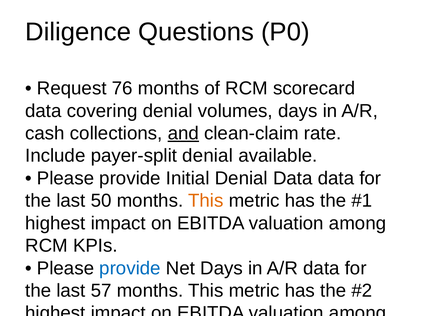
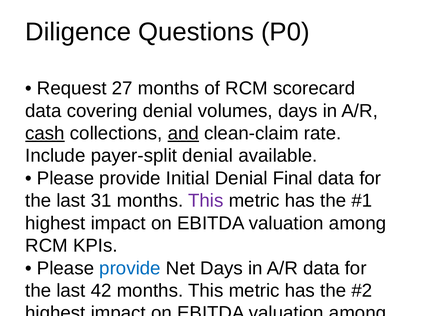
76: 76 -> 27
cash at (45, 133) underline: none -> present
Denial Data: Data -> Final
50: 50 -> 31
This at (206, 201) colour: orange -> purple
57: 57 -> 42
